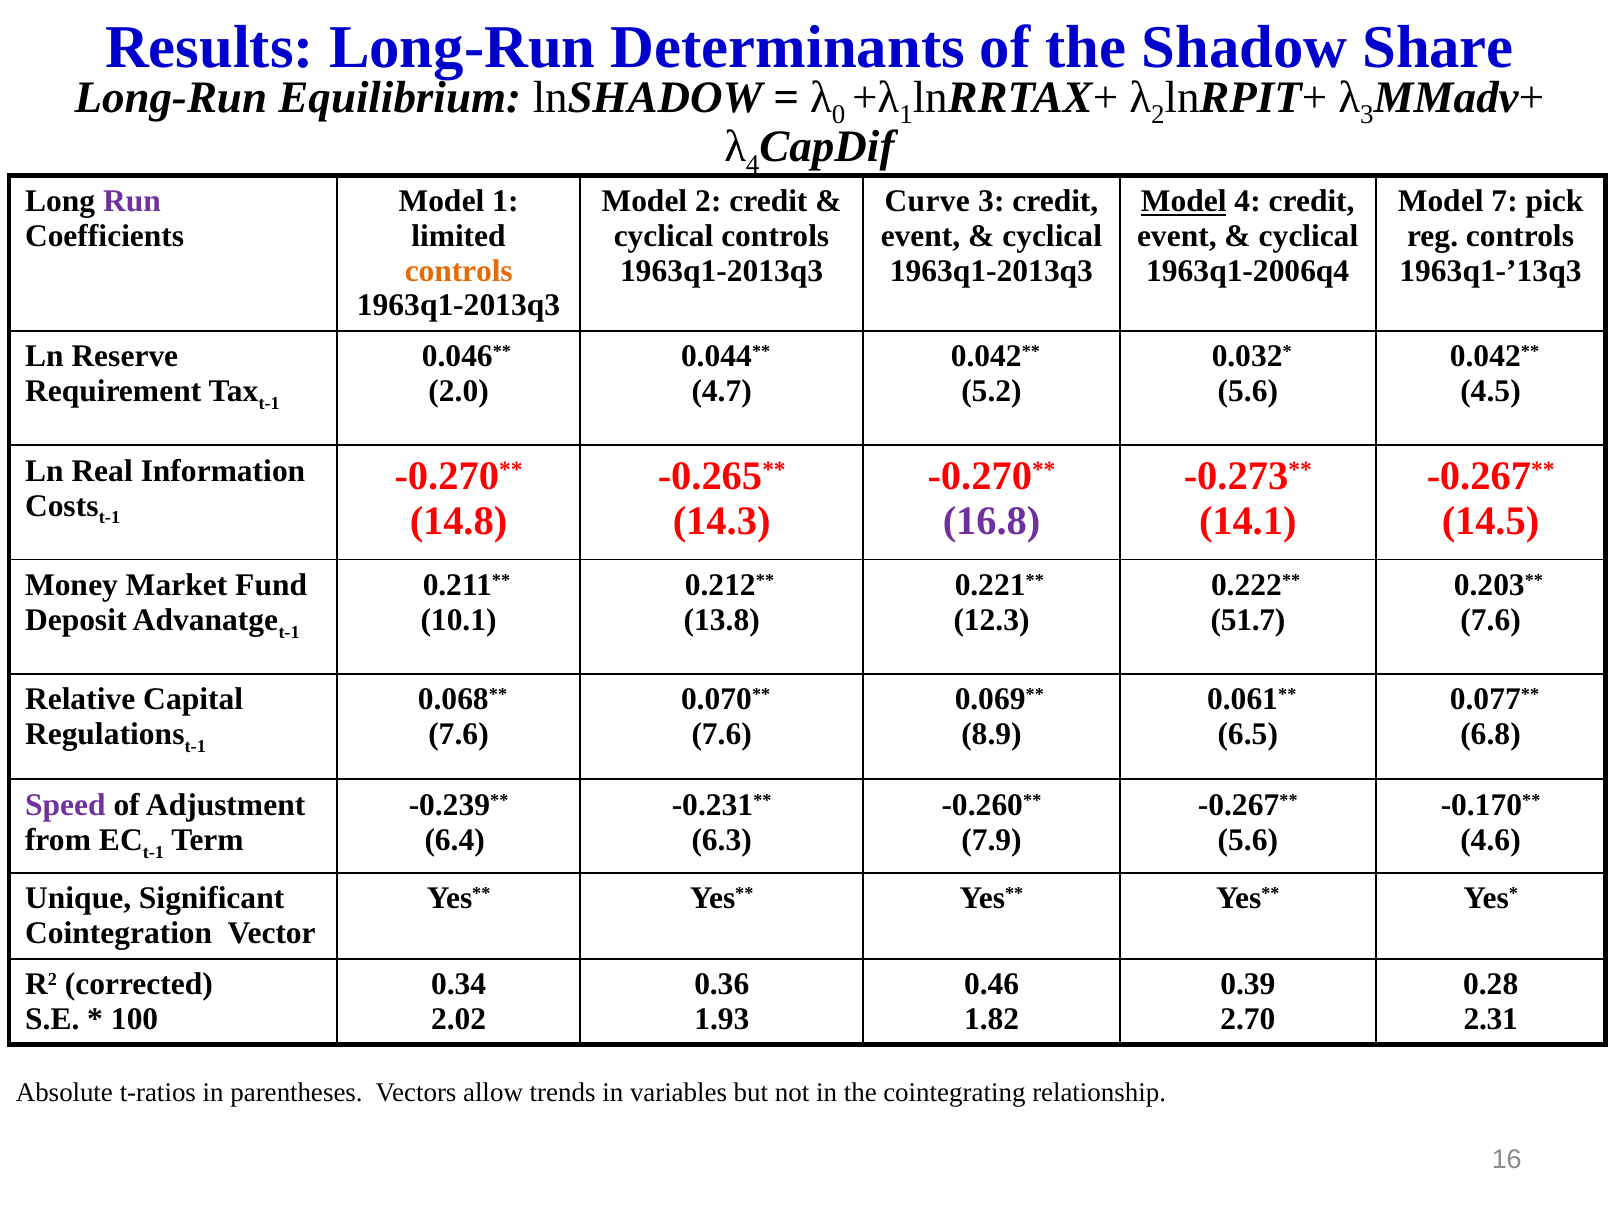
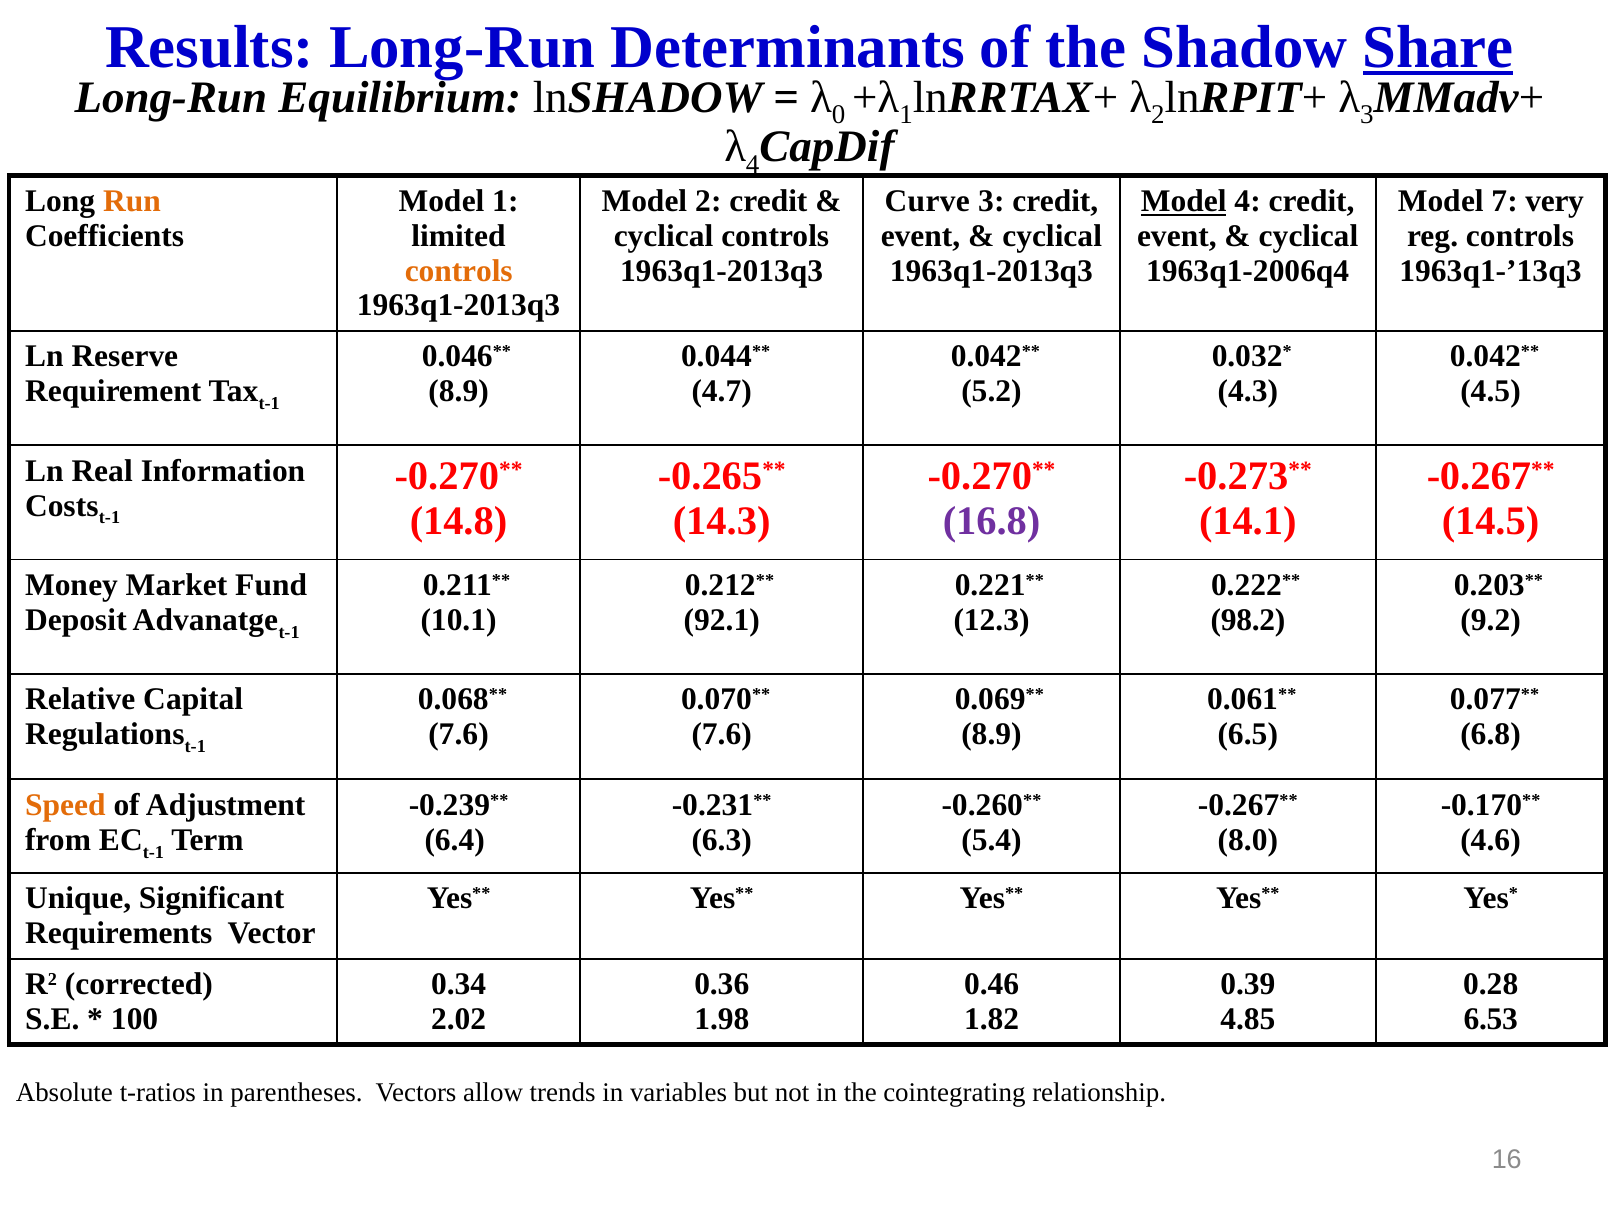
Share underline: none -> present
Run colour: purple -> orange
pick: pick -> very
2.0 at (459, 391): 2.0 -> 8.9
5.6 at (1248, 391): 5.6 -> 4.3
13.8: 13.8 -> 92.1
51.7: 51.7 -> 98.2
7.6 at (1491, 620): 7.6 -> 9.2
Speed colour: purple -> orange
7.9: 7.9 -> 5.4
5.6 at (1248, 840): 5.6 -> 8.0
Cointegration: Cointegration -> Requirements
1.93: 1.93 -> 1.98
2.70: 2.70 -> 4.85
2.31: 2.31 -> 6.53
